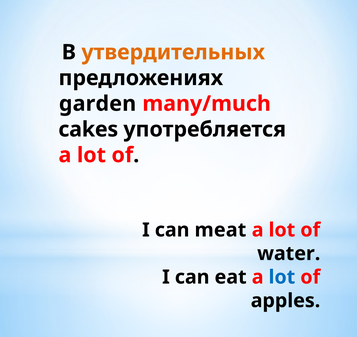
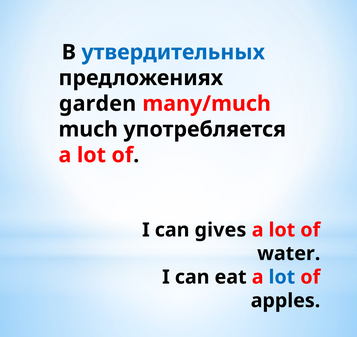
утвердительных colour: orange -> blue
cakes: cakes -> much
meat: meat -> gives
